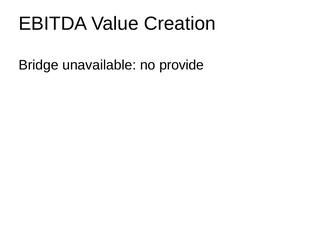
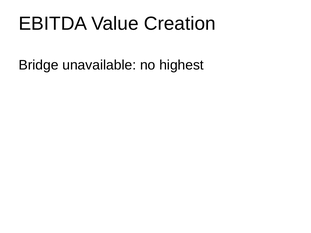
provide: provide -> highest
